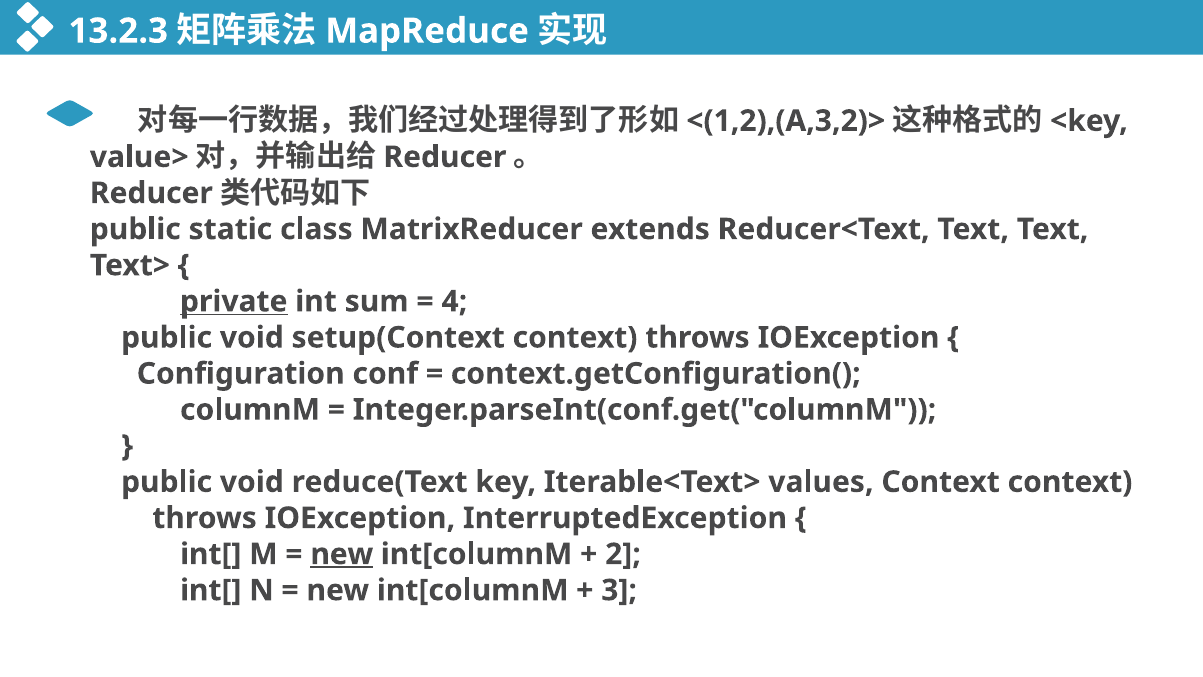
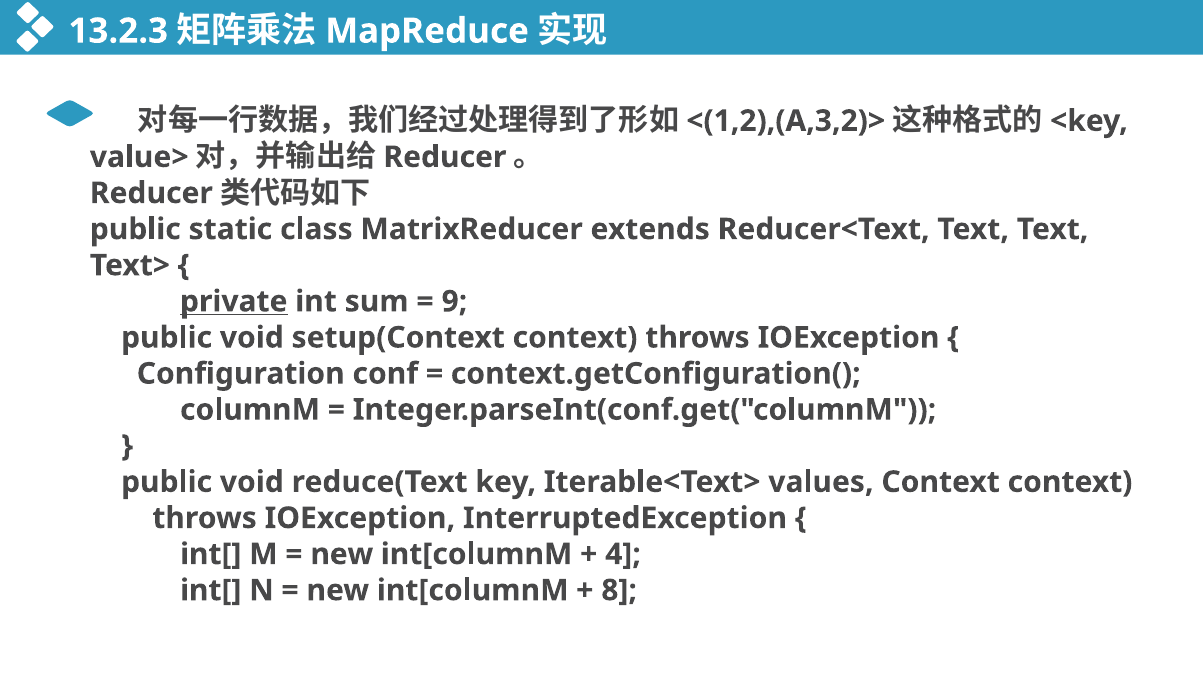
4: 4 -> 9
new at (342, 554) underline: present -> none
2: 2 -> 4
3: 3 -> 8
